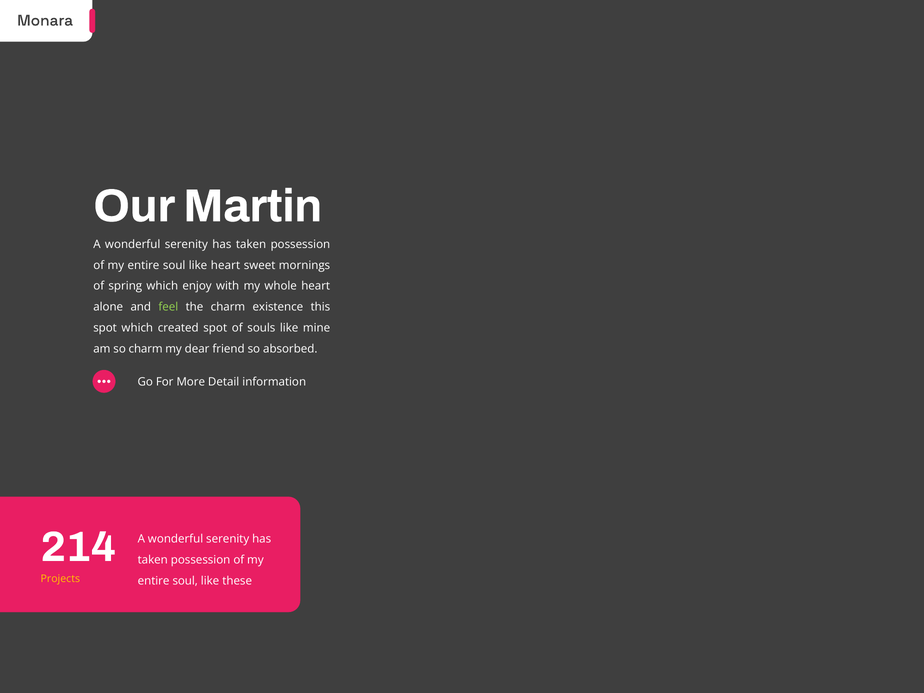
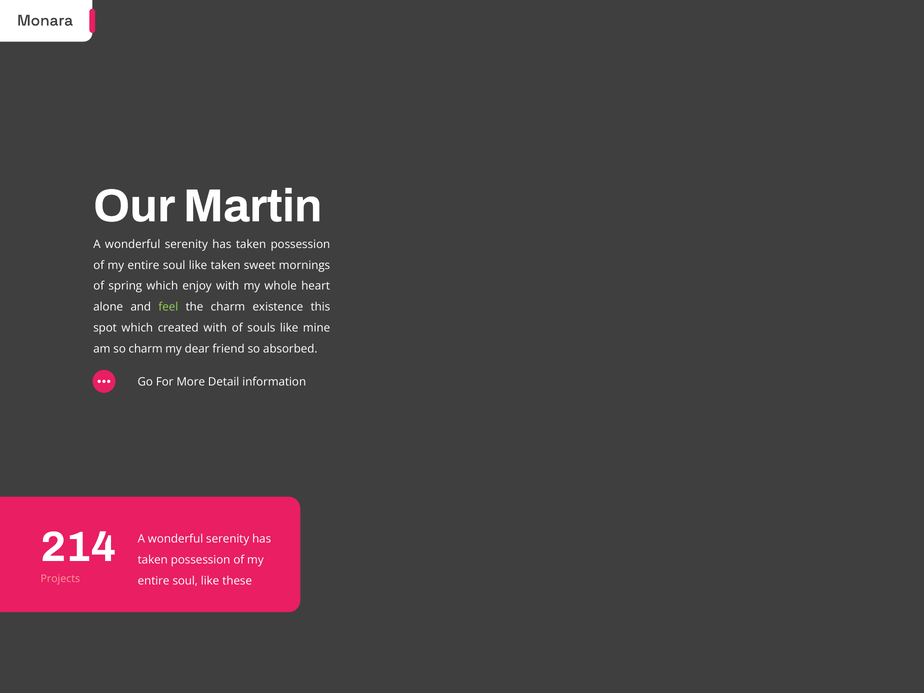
like heart: heart -> taken
created spot: spot -> with
Projects colour: yellow -> pink
